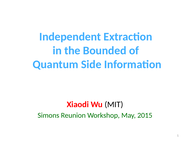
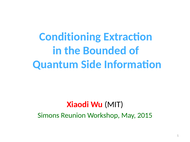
Independent: Independent -> Conditioning
